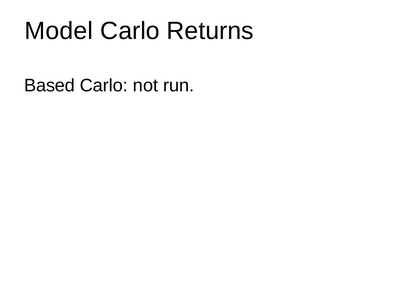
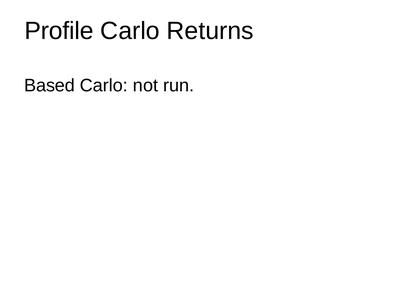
Model: Model -> Profile
